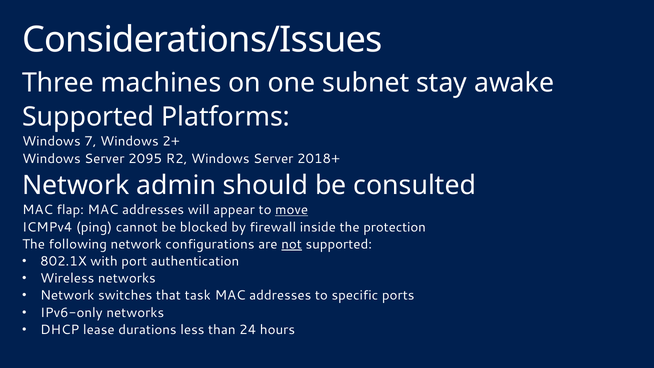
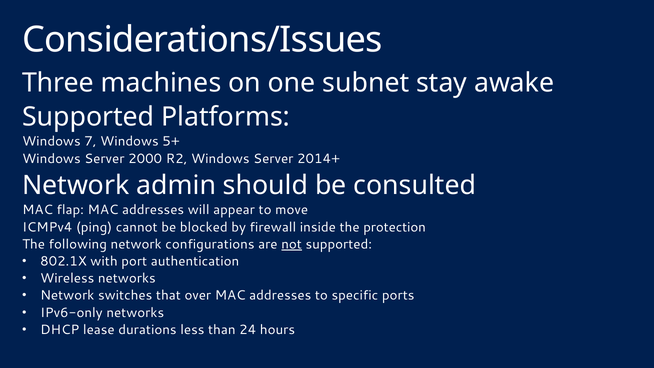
2+: 2+ -> 5+
2095: 2095 -> 2000
2018+: 2018+ -> 2014+
move underline: present -> none
task: task -> over
